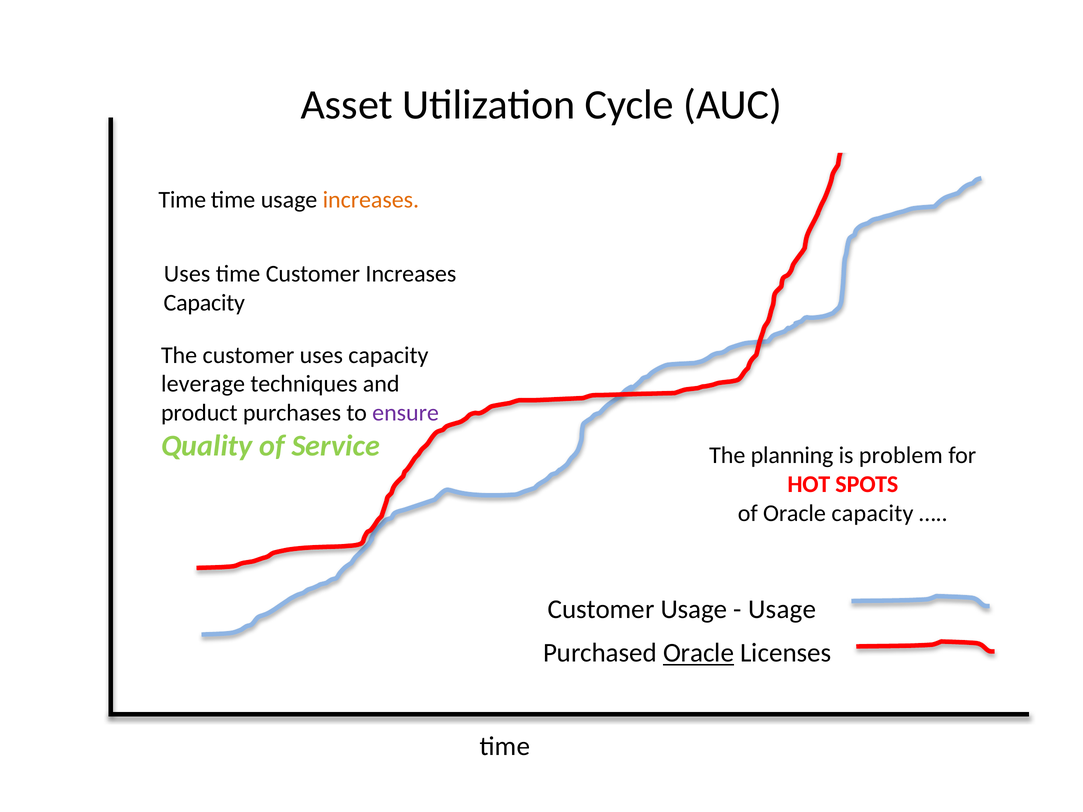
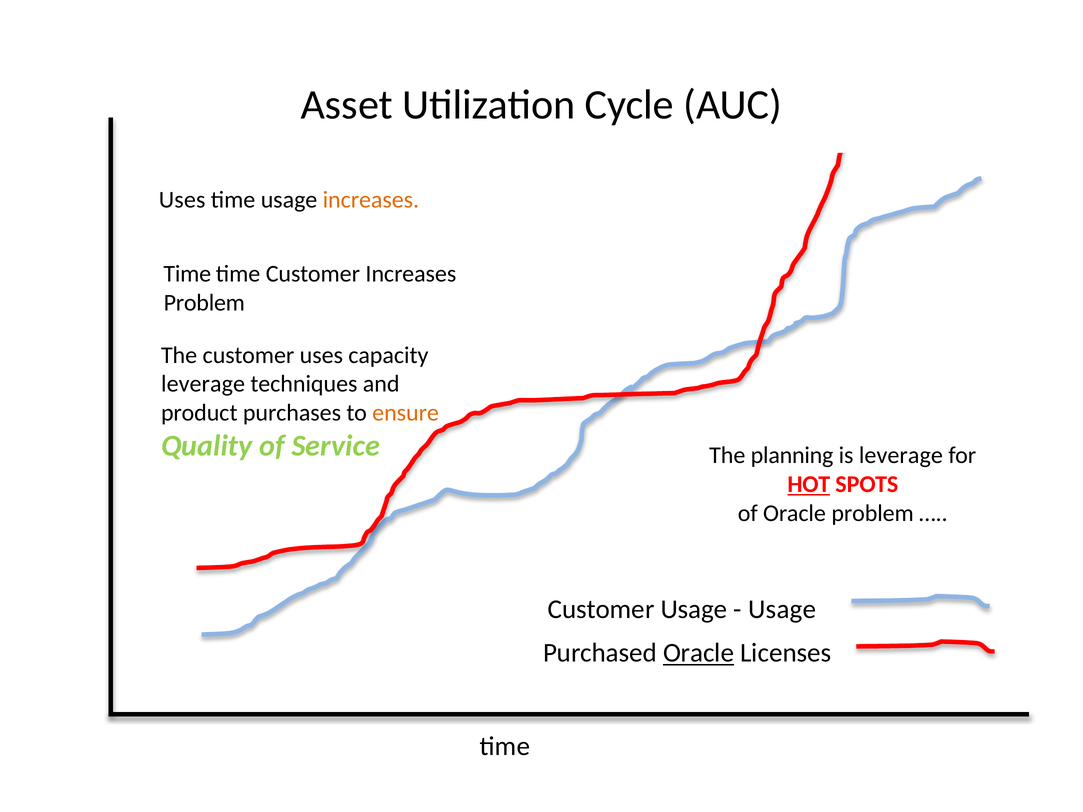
Time at (182, 200): Time -> Uses
Uses at (187, 274): Uses -> Time
Capacity at (204, 303): Capacity -> Problem
ensure colour: purple -> orange
is problem: problem -> leverage
HOT underline: none -> present
Oracle capacity: capacity -> problem
